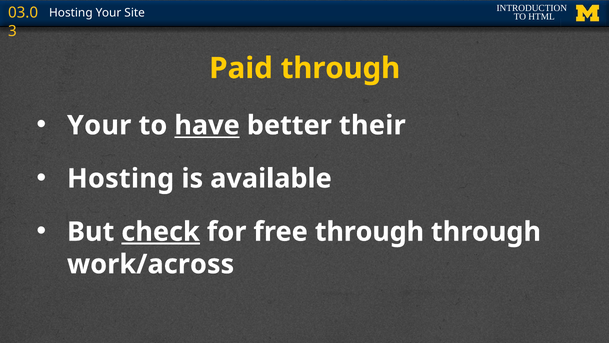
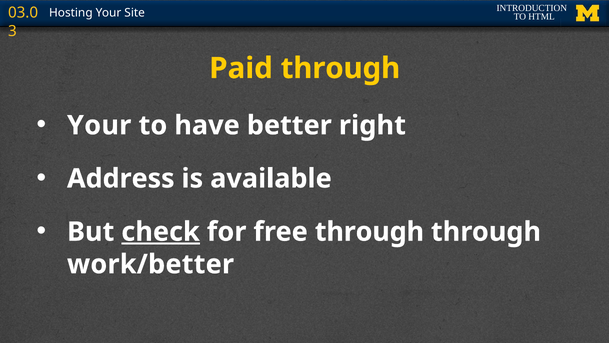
have underline: present -> none
their: their -> right
Hosting at (121, 178): Hosting -> Address
work/across: work/across -> work/better
